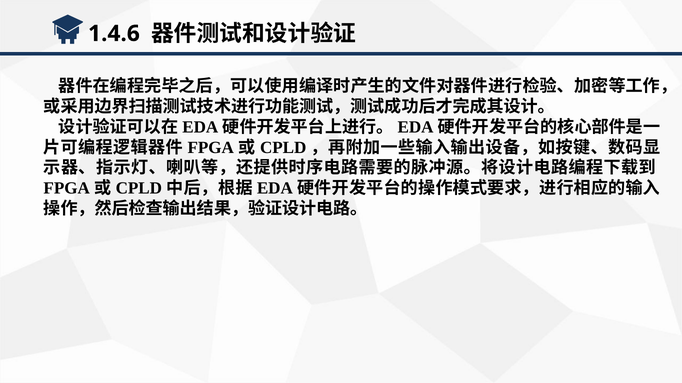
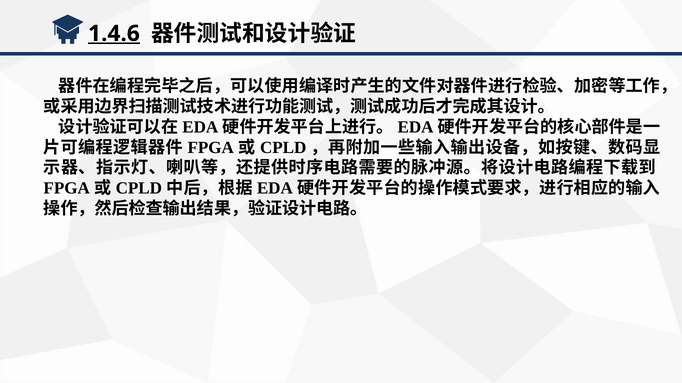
1.4.6 underline: none -> present
